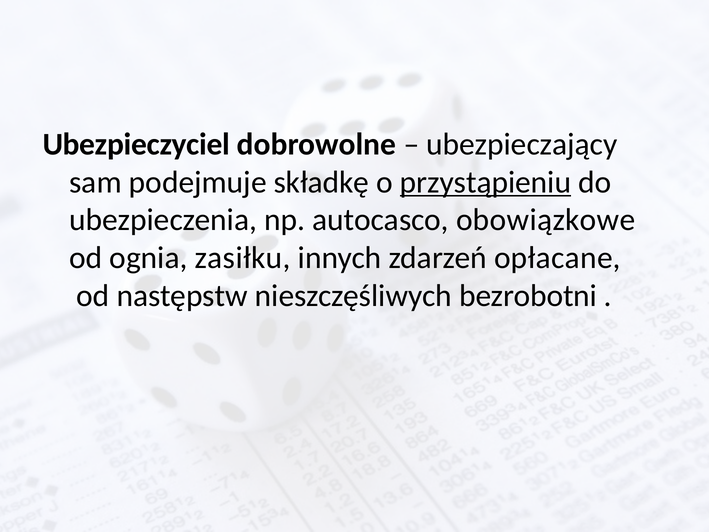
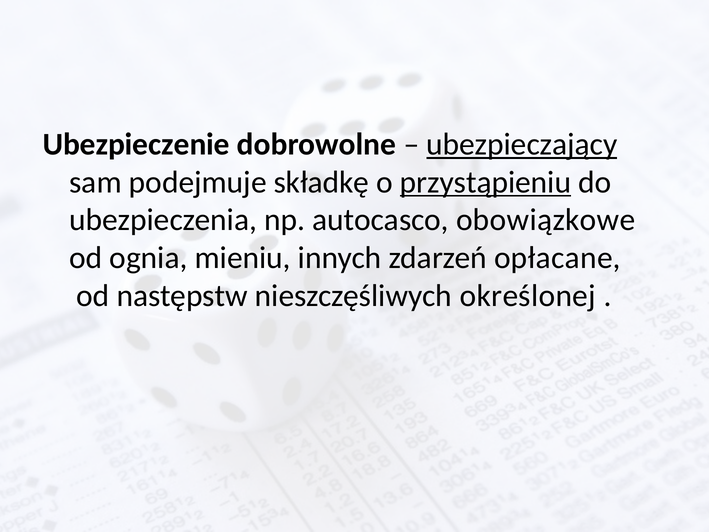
Ubezpieczyciel: Ubezpieczyciel -> Ubezpieczenie
ubezpieczający underline: none -> present
zasiłku: zasiłku -> mieniu
bezrobotni: bezrobotni -> określonej
